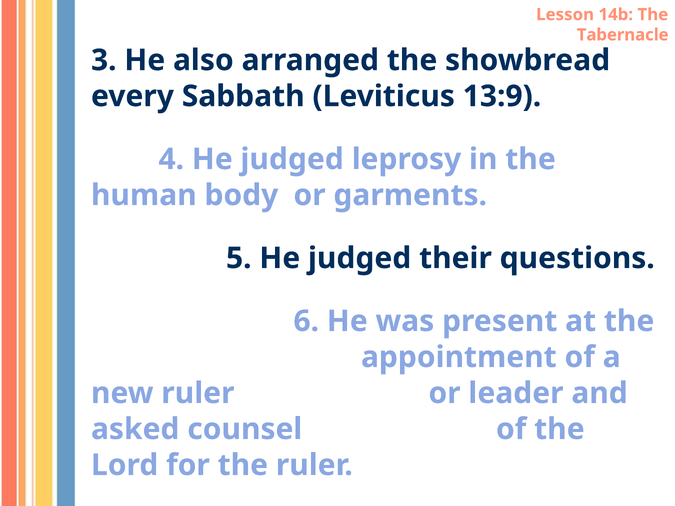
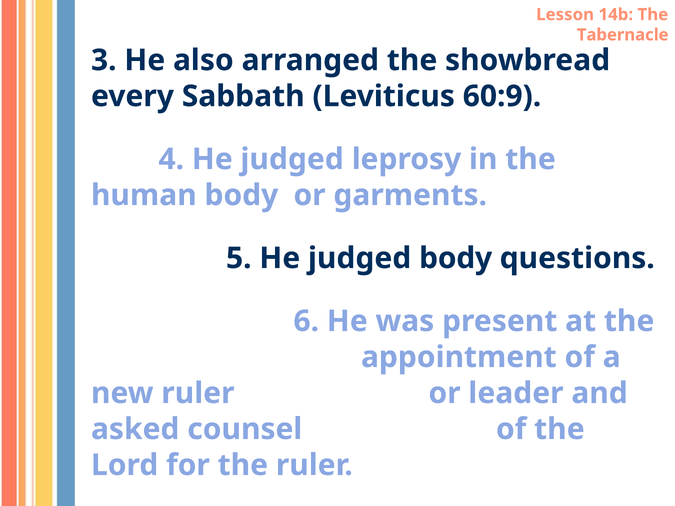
13:9: 13:9 -> 60:9
judged their: their -> body
